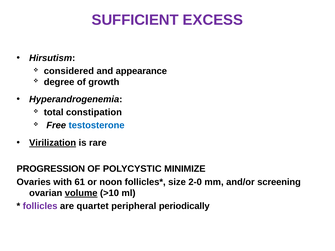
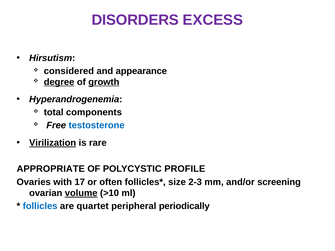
SUFFICIENT: SUFFICIENT -> DISORDERS
degree underline: none -> present
growth underline: none -> present
constipation: constipation -> components
PROGRESSION: PROGRESSION -> APPROPRIATE
MINIMIZE: MINIMIZE -> PROFILE
61: 61 -> 17
noon: noon -> often
2-0: 2-0 -> 2-3
follicles colour: purple -> blue
